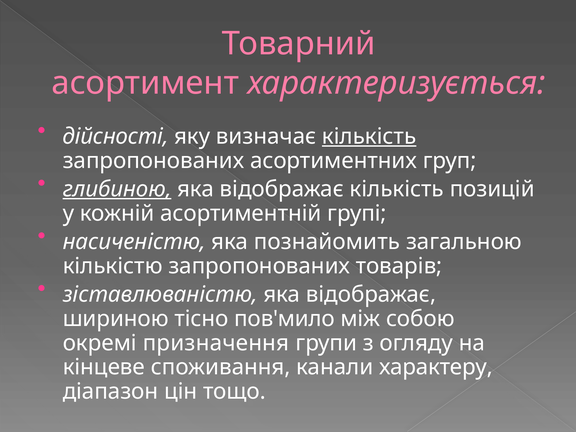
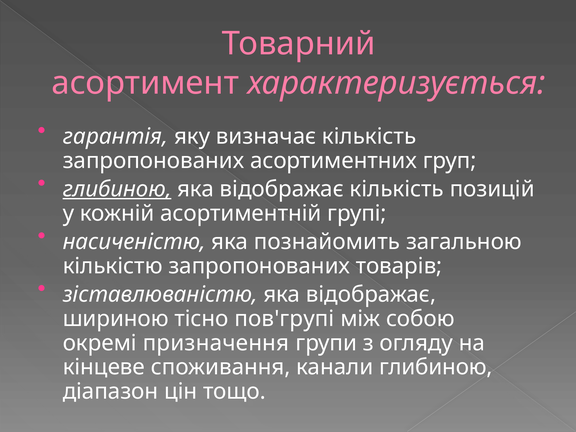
дійсності: дійсності -> гарантія
кількість at (369, 136) underline: present -> none
пов'мило: пов'мило -> пов'групі
канали характеру: характеру -> глибиною
